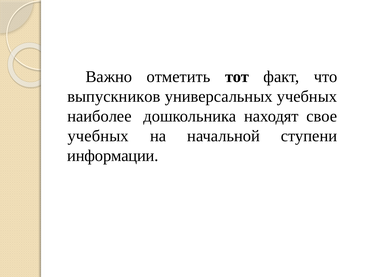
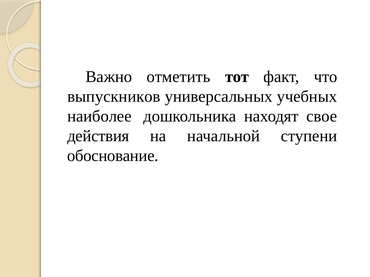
учебных at (98, 136): учебных -> действия
информации: информации -> обоснование
